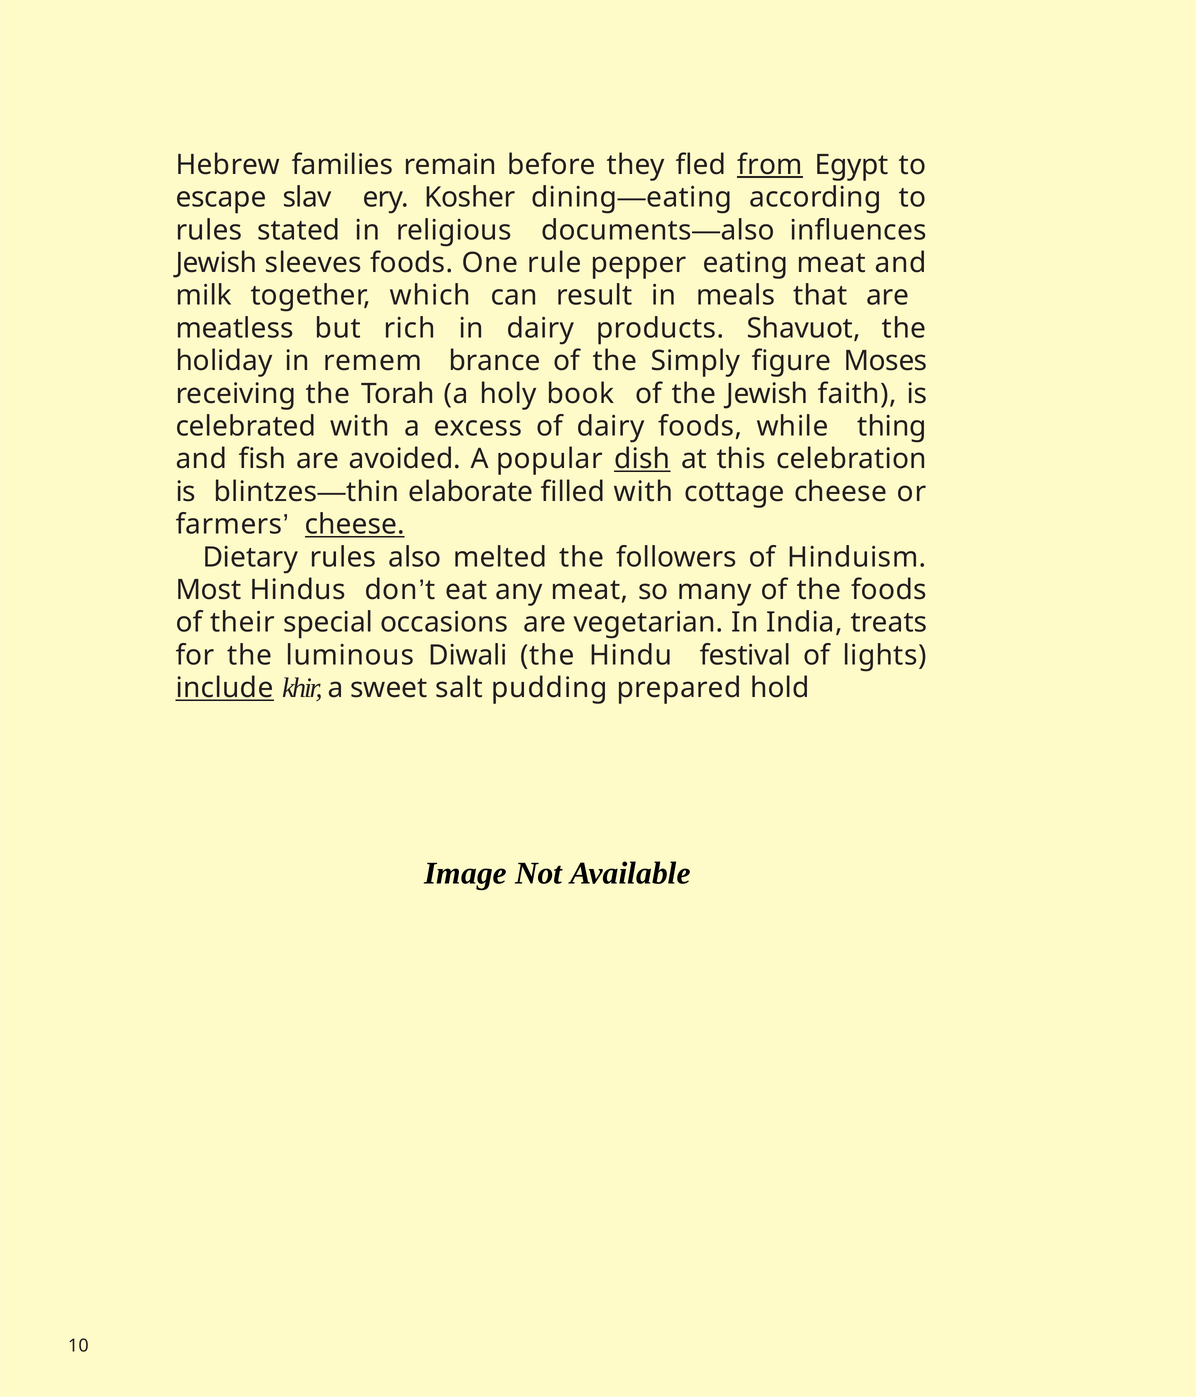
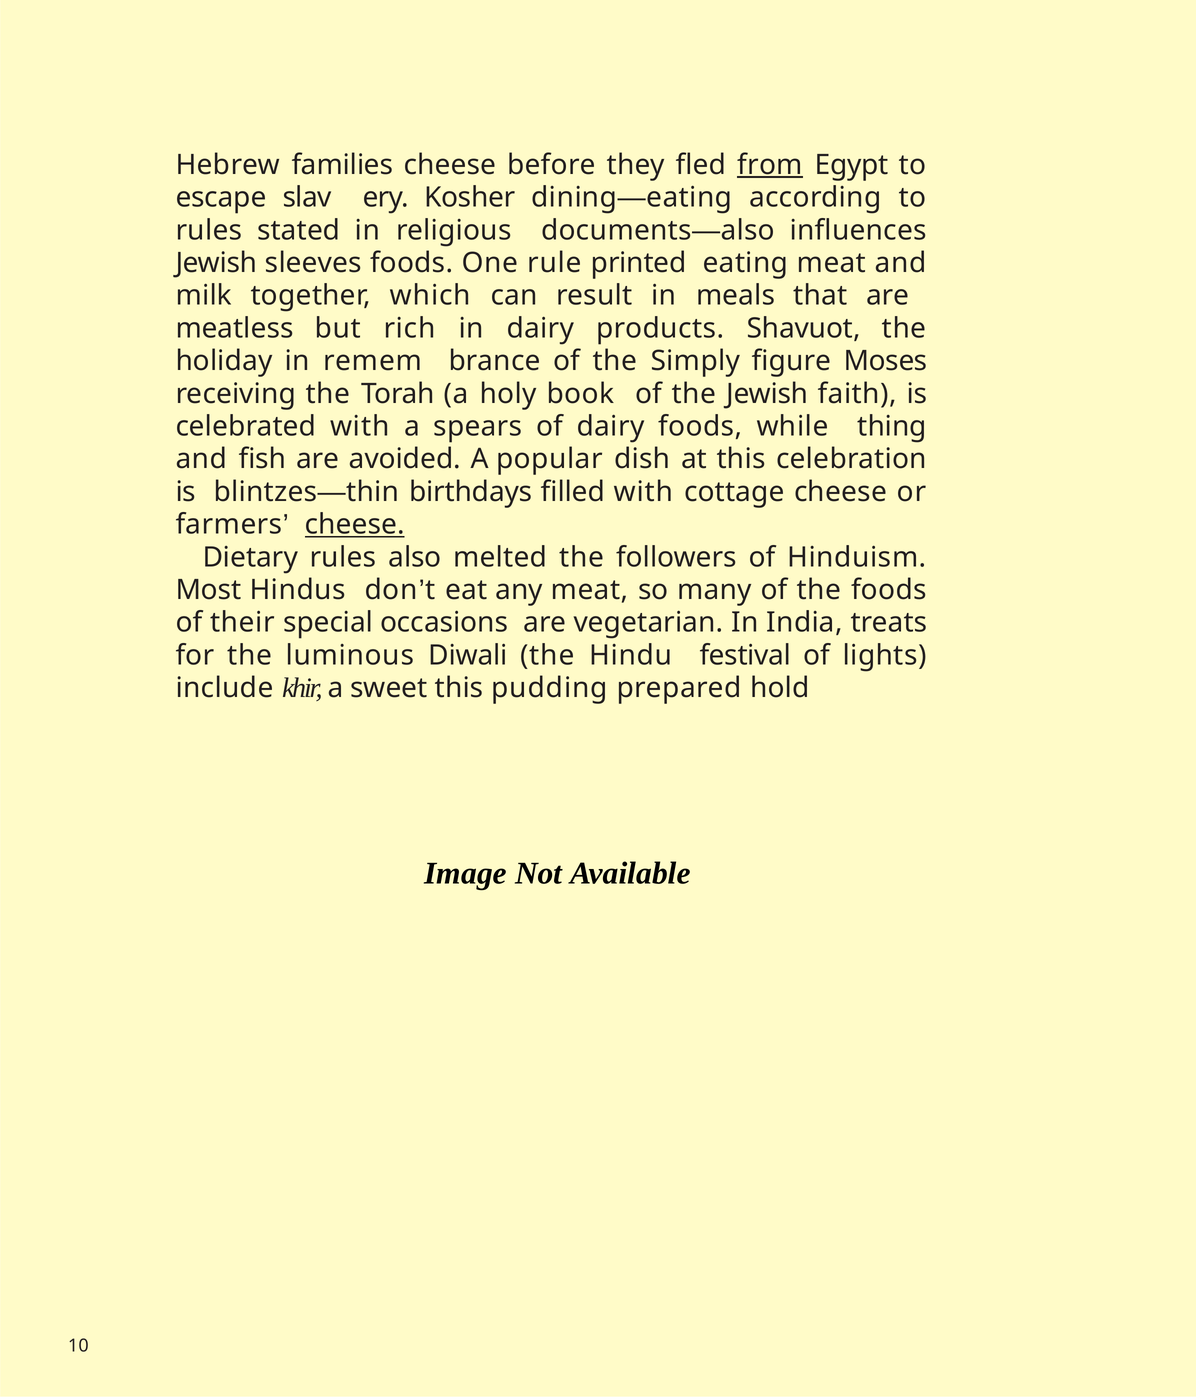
families remain: remain -> cheese
pepper: pepper -> printed
excess: excess -> spears
dish underline: present -> none
elaborate: elaborate -> birthdays
include underline: present -> none
sweet salt: salt -> this
